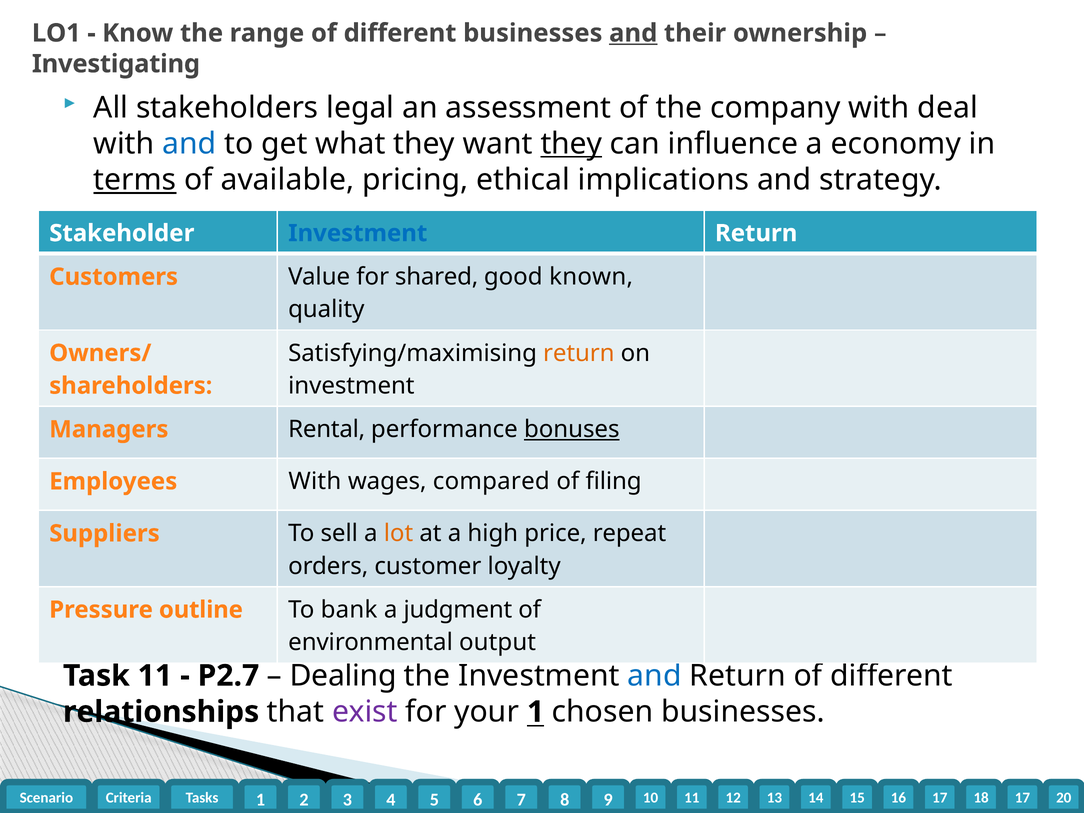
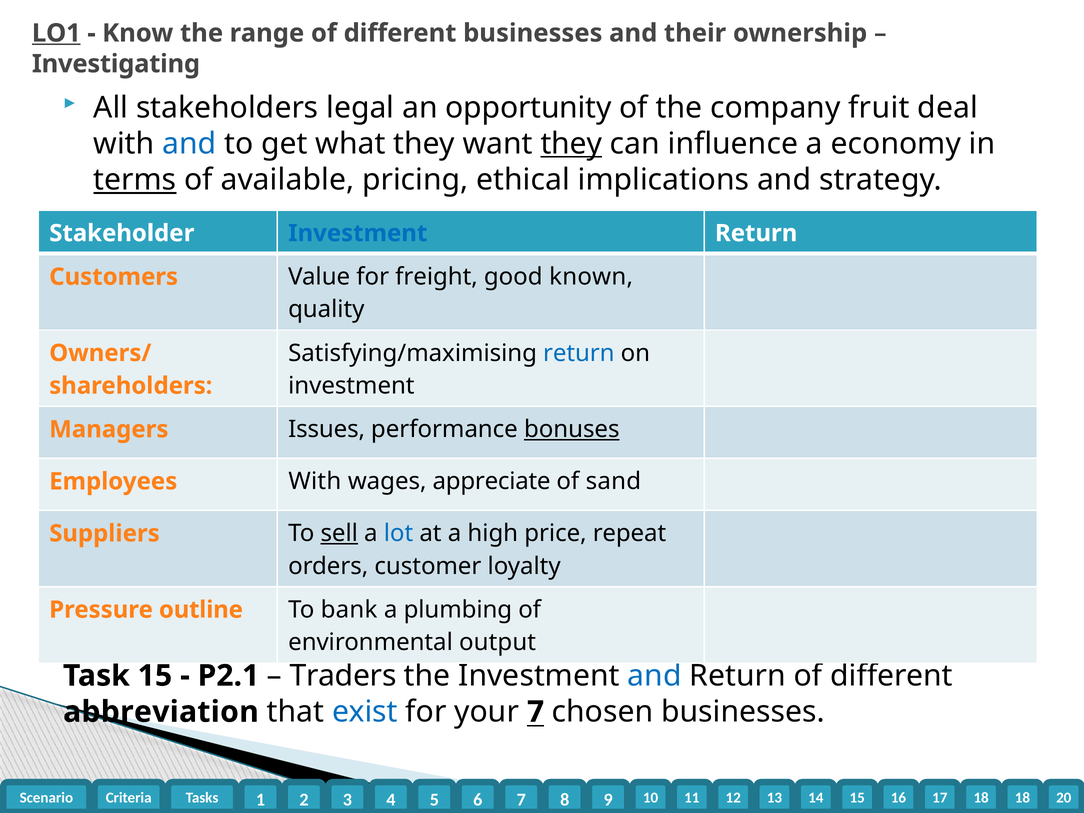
LO1 underline: none -> present
and at (633, 33) underline: present -> none
assessment: assessment -> opportunity
company with: with -> fruit
shared: shared -> freight
return at (579, 353) colour: orange -> blue
Rental: Rental -> Issues
compared: compared -> appreciate
filing: filing -> sand
sell underline: none -> present
lot colour: orange -> blue
judgment: judgment -> plumbing
Task 11: 11 -> 15
P2.7: P2.7 -> P2.1
Dealing: Dealing -> Traders
relationships: relationships -> abbreviation
exist colour: purple -> blue
your 1: 1 -> 7
17 at (1022, 798): 17 -> 18
